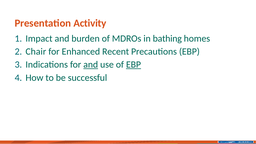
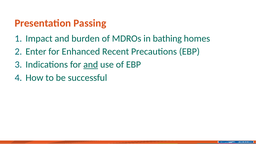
Activity: Activity -> Passing
Chair: Chair -> Enter
EBP at (134, 65) underline: present -> none
